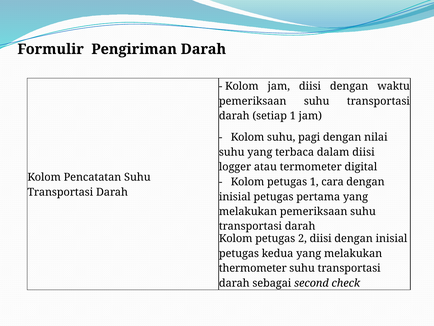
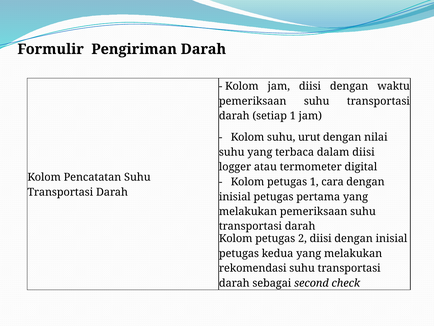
pagi: pagi -> urut
thermometer: thermometer -> rekomendasi
